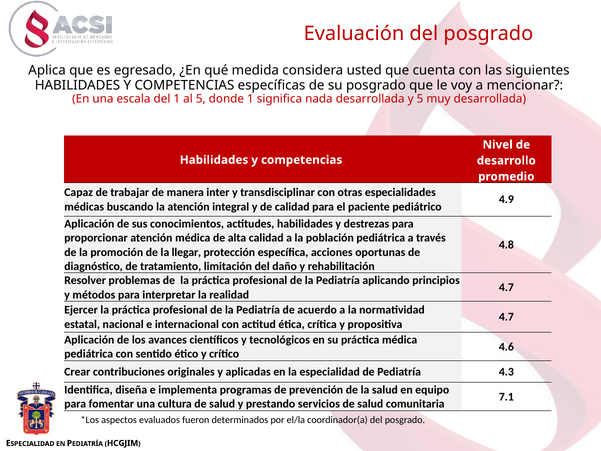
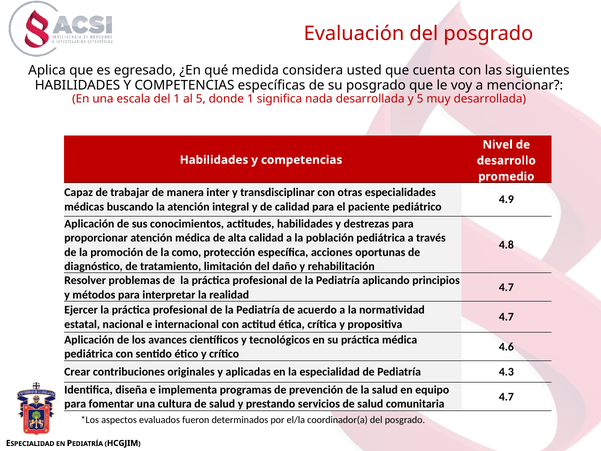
llegar: llegar -> como
7.1 at (506, 396): 7.1 -> 4.7
